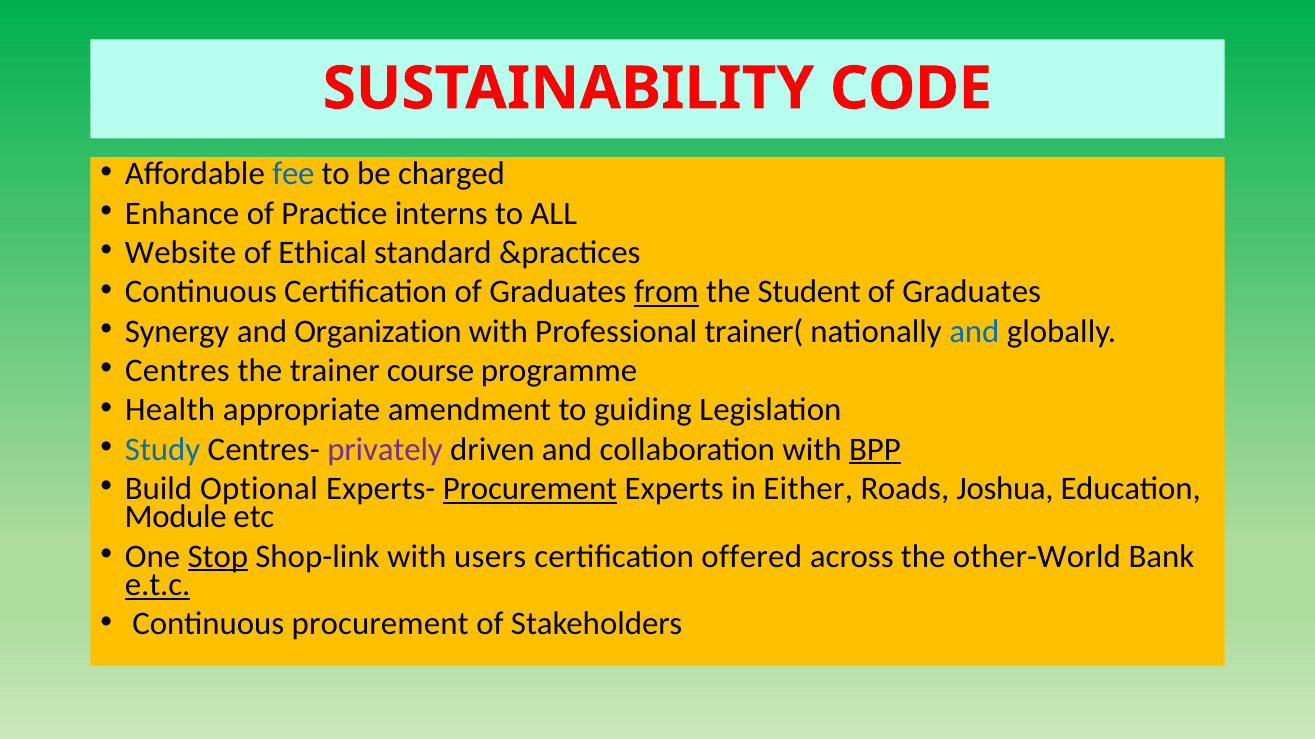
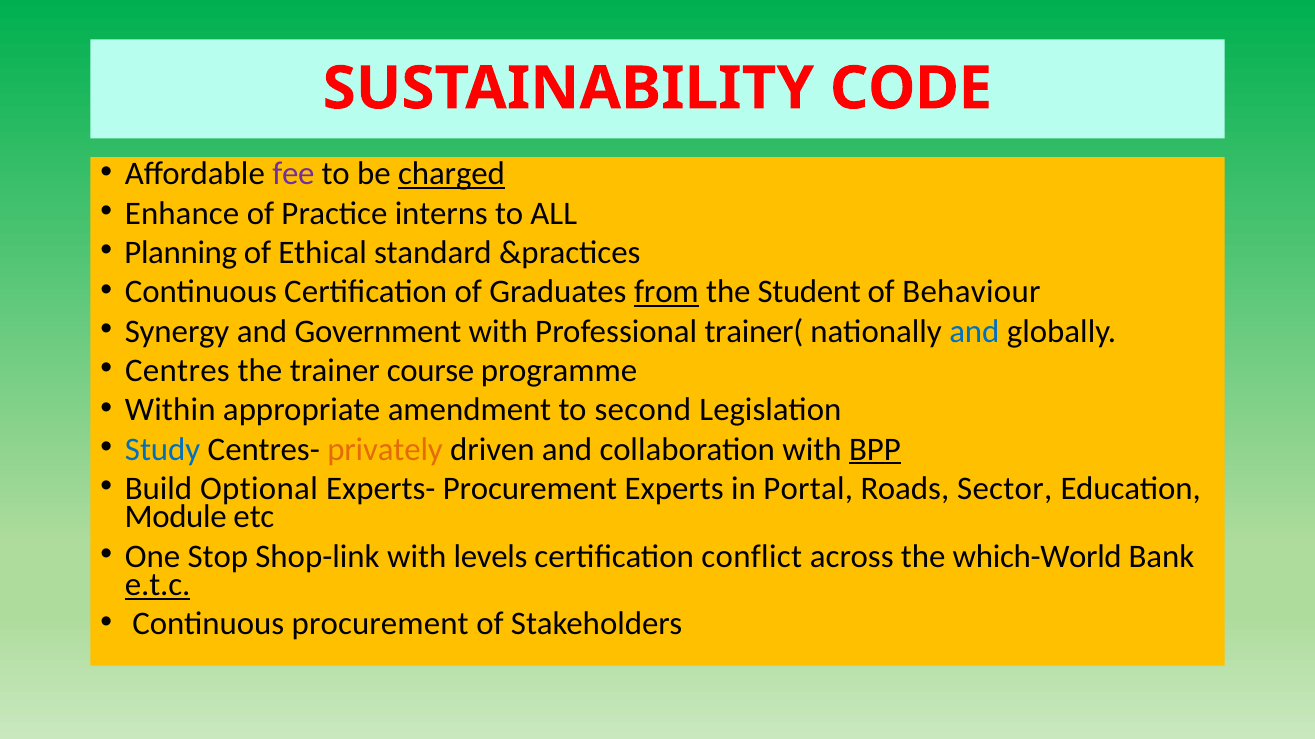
fee colour: blue -> purple
charged underline: none -> present
Website: Website -> Planning
Graduates at (972, 292): Graduates -> Behaviour
Organization: Organization -> Government
Health: Health -> Within
guiding: guiding -> second
privately colour: purple -> orange
Procurement at (530, 489) underline: present -> none
Either: Either -> Portal
Joshua: Joshua -> Sector
Stop underline: present -> none
users: users -> levels
offered: offered -> conflict
other-World: other-World -> which-World
